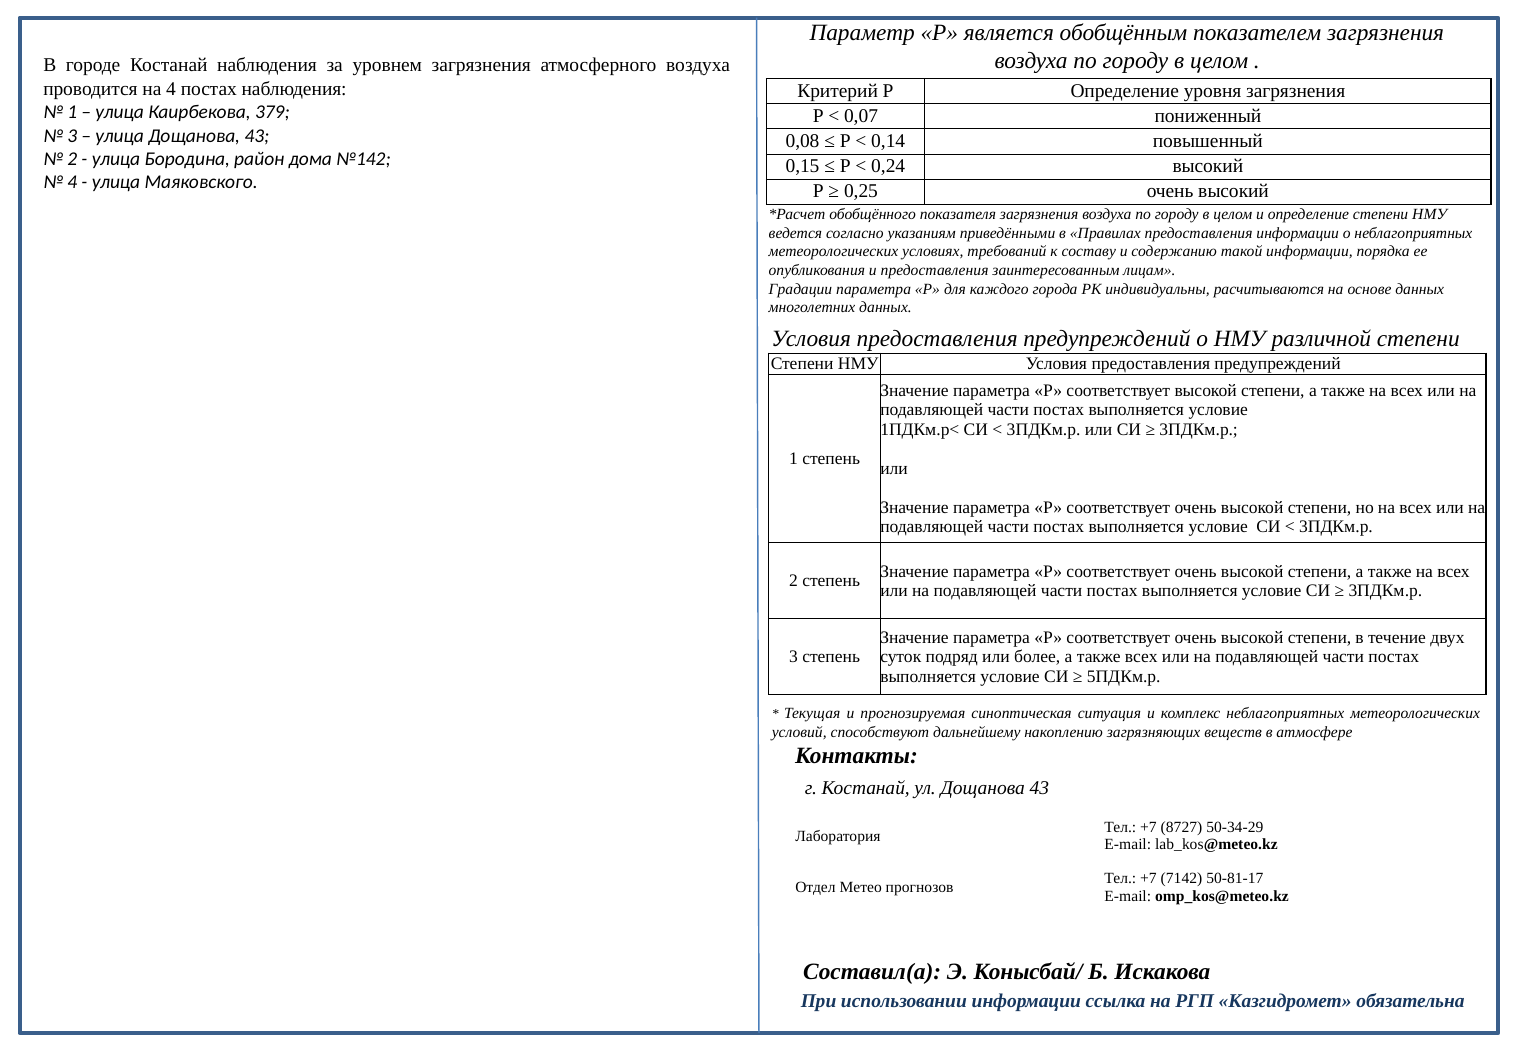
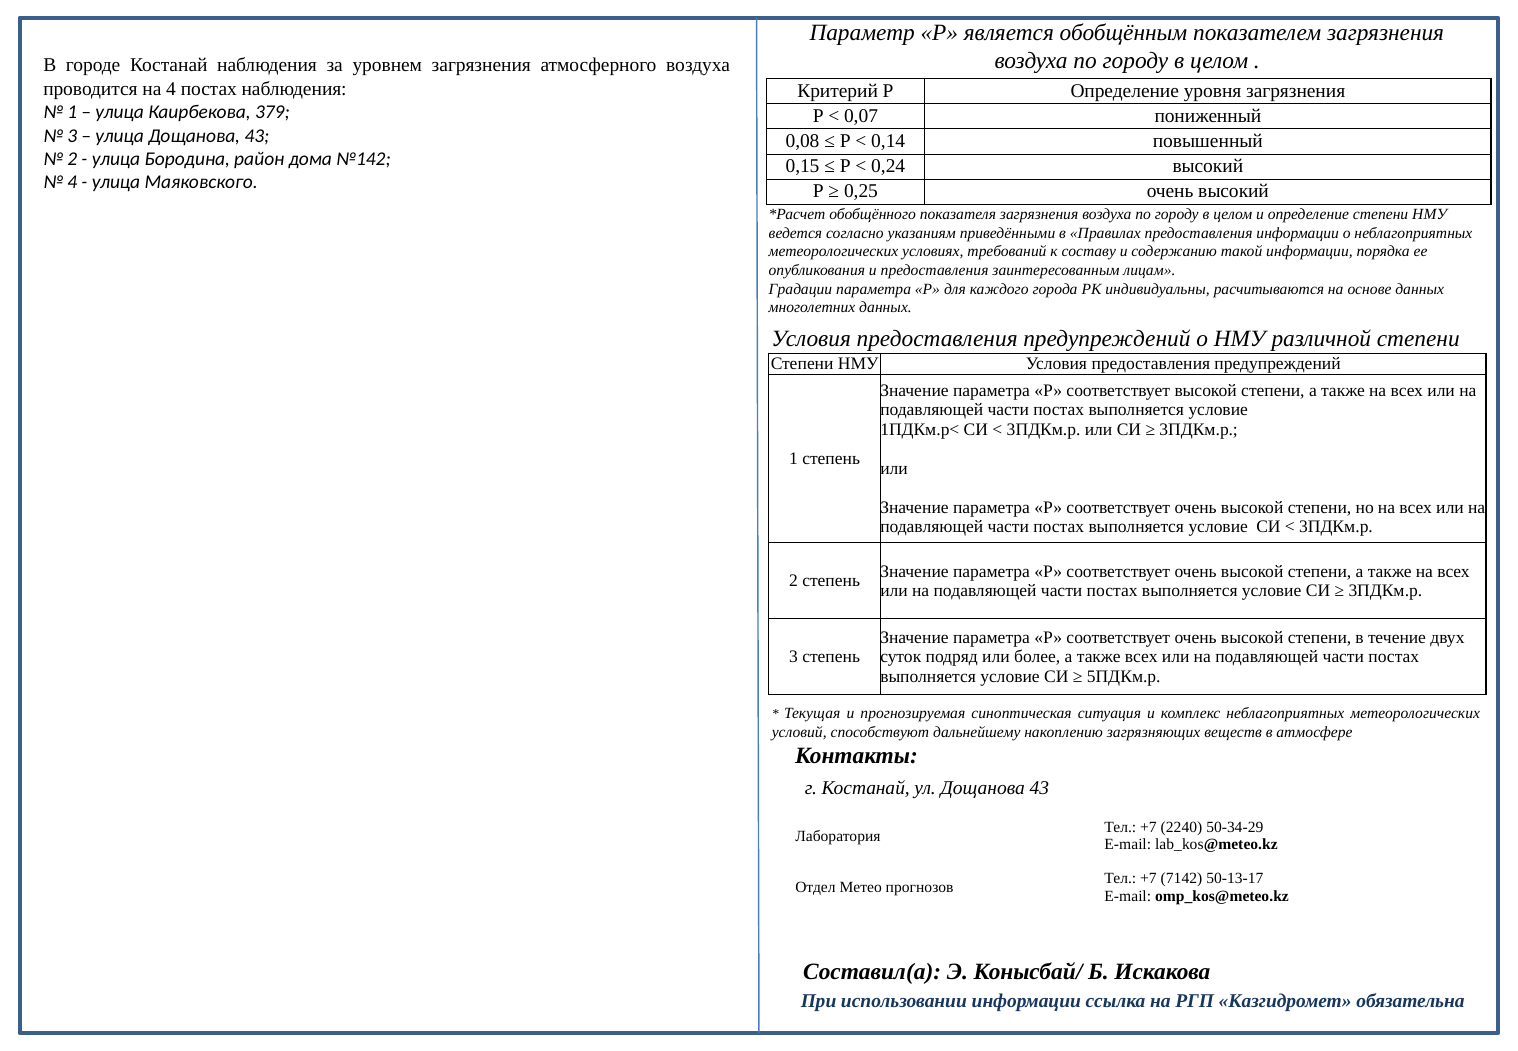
8727: 8727 -> 2240
50-81-17: 50-81-17 -> 50-13-17
